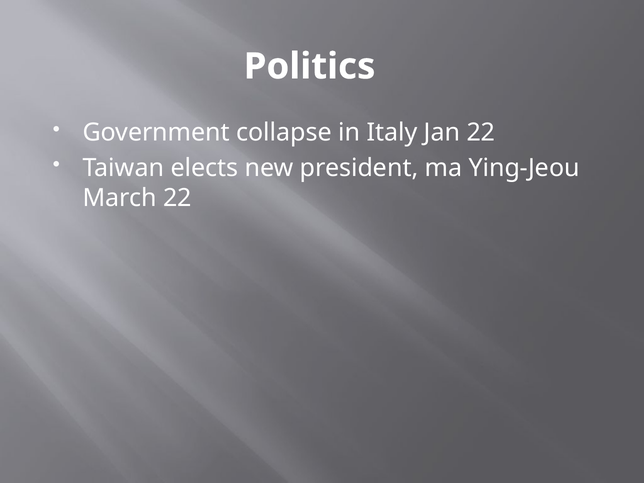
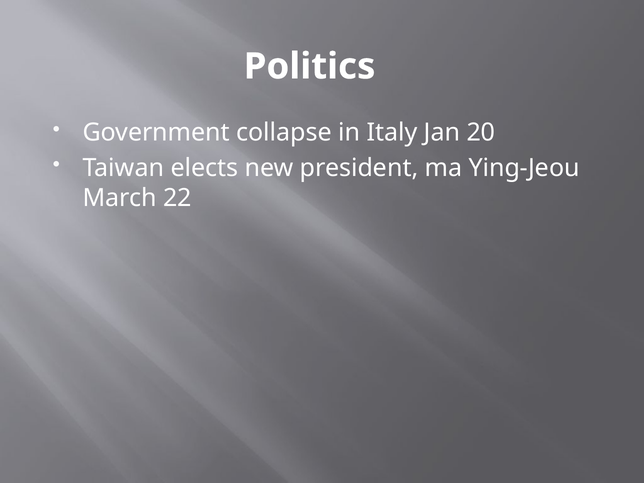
Jan 22: 22 -> 20
